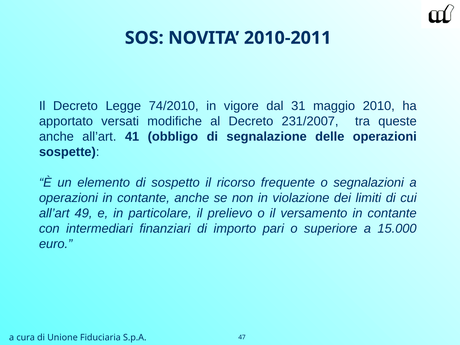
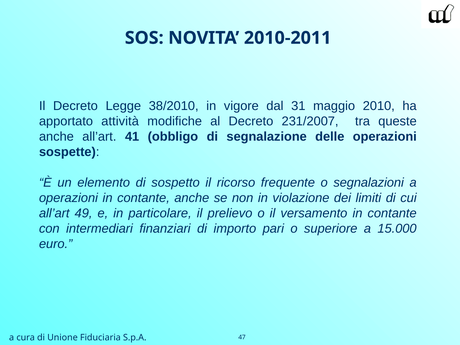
74/2010: 74/2010 -> 38/2010
versati: versati -> attività
